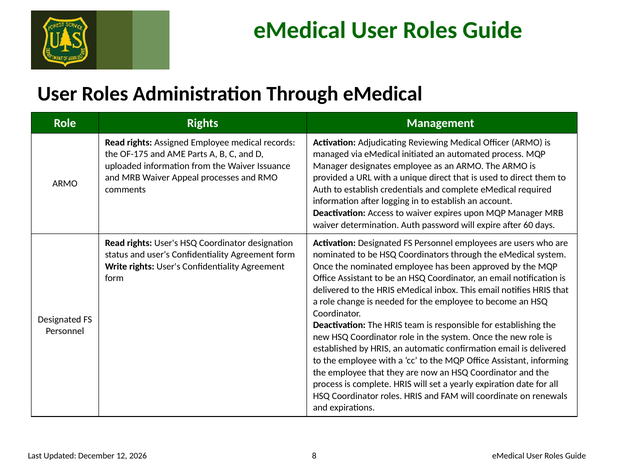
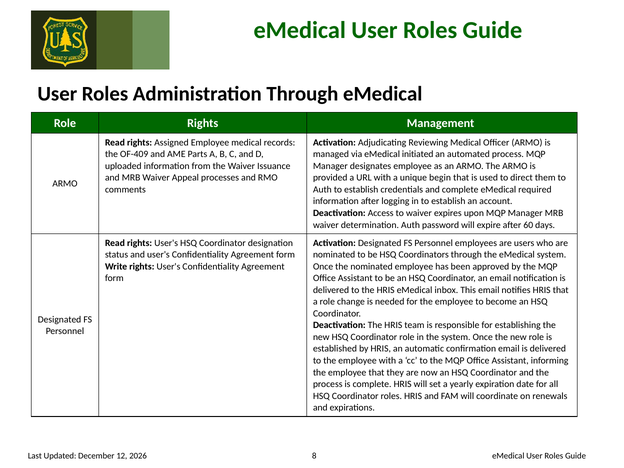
OF-175: OF-175 -> OF-409
unique direct: direct -> begin
